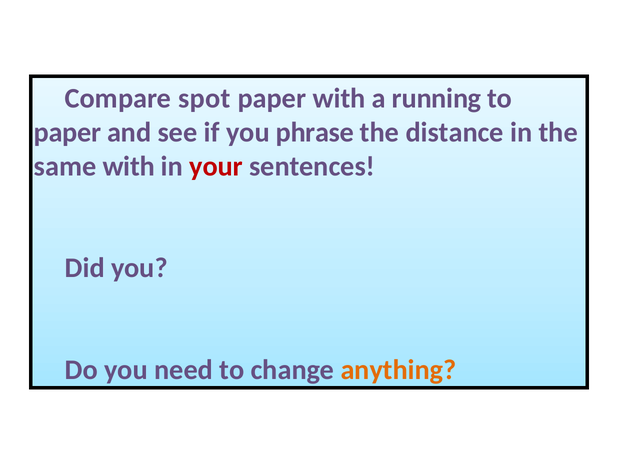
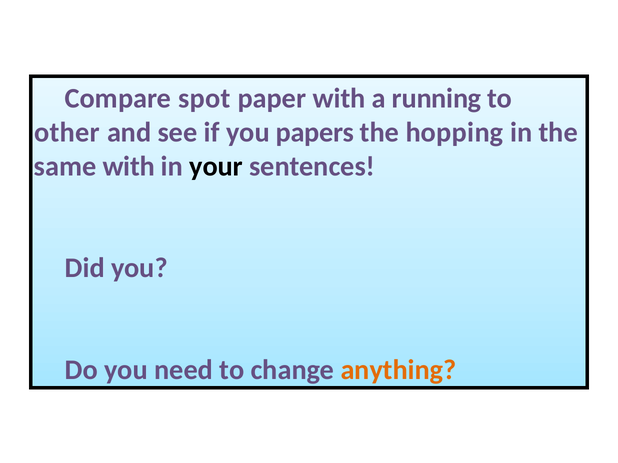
paper at (67, 132): paper -> other
phrase: phrase -> papers
distance: distance -> hopping
your colour: red -> black
